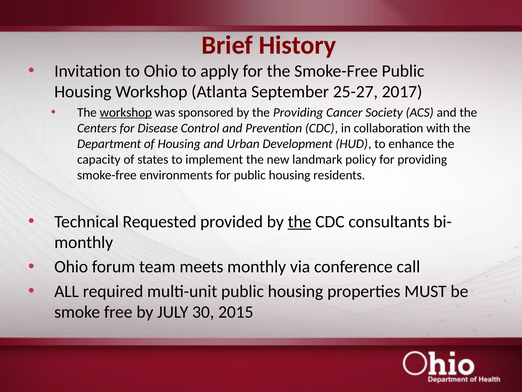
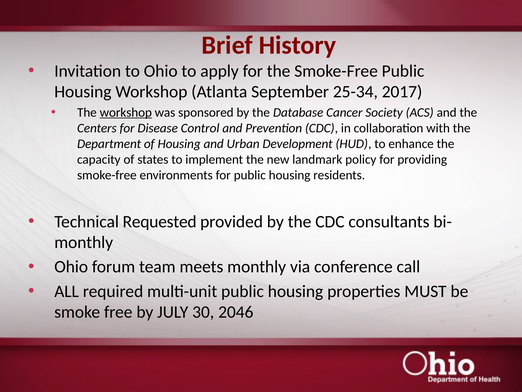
25-27: 25-27 -> 25-34
the Providing: Providing -> Database
the at (300, 221) underline: present -> none
2015: 2015 -> 2046
